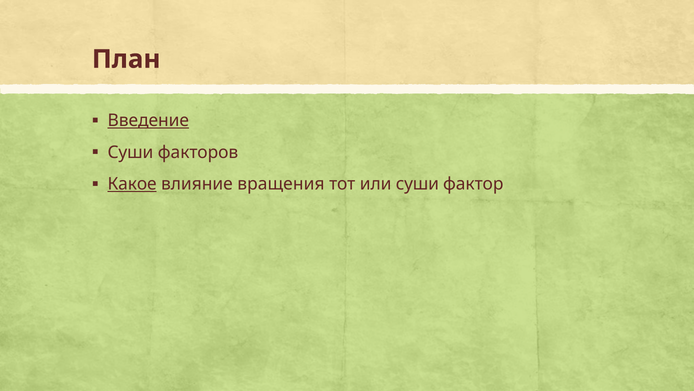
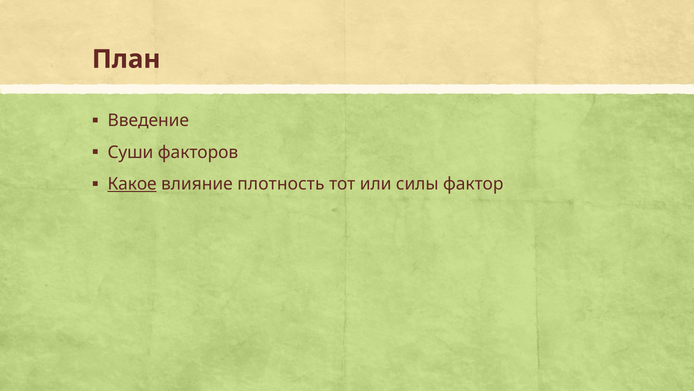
Введение underline: present -> none
вращения: вращения -> плотность
или суши: суши -> силы
